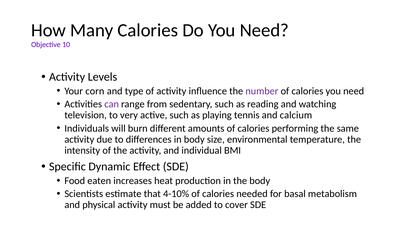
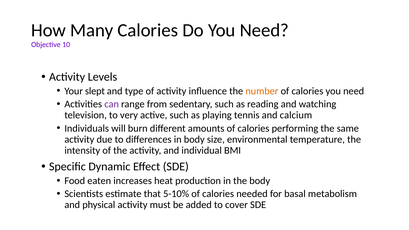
corn: corn -> slept
number colour: purple -> orange
4-10%: 4-10% -> 5-10%
